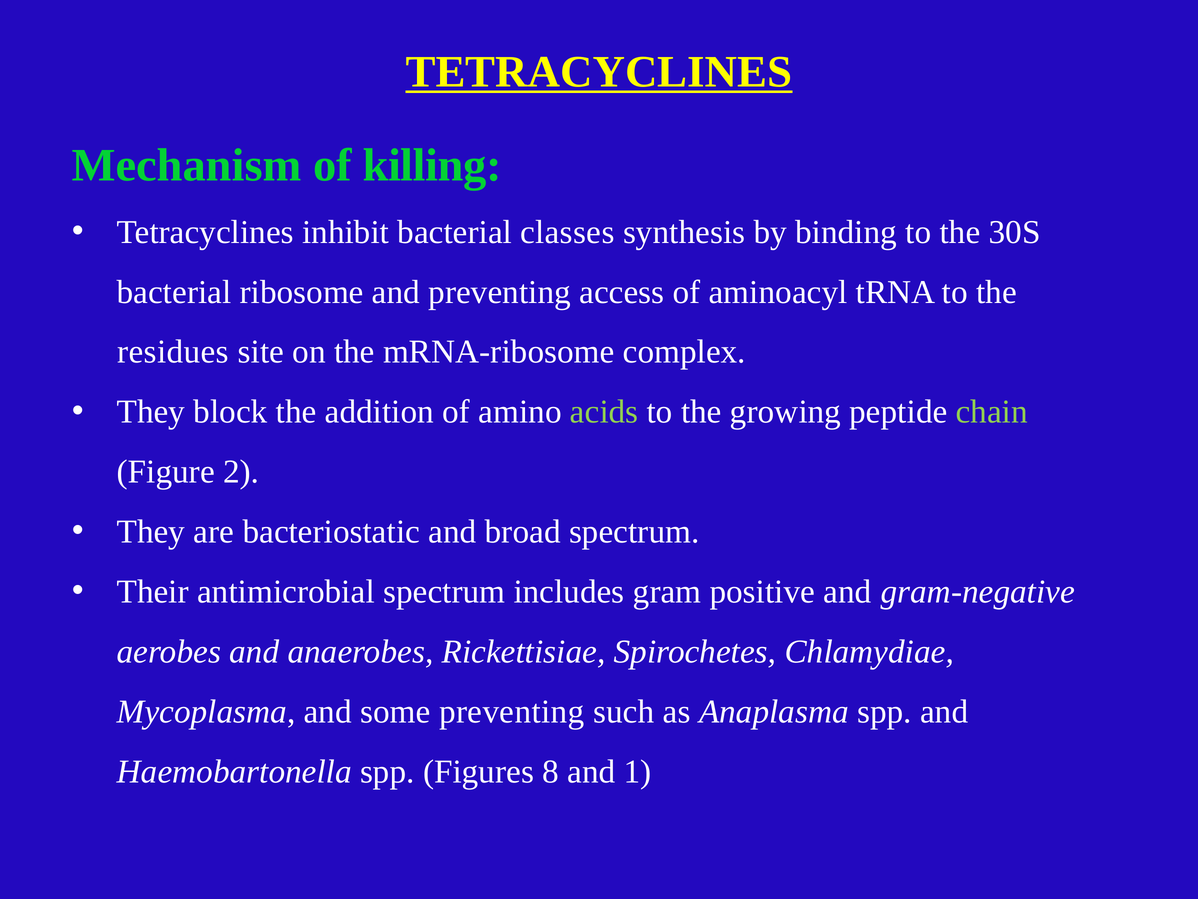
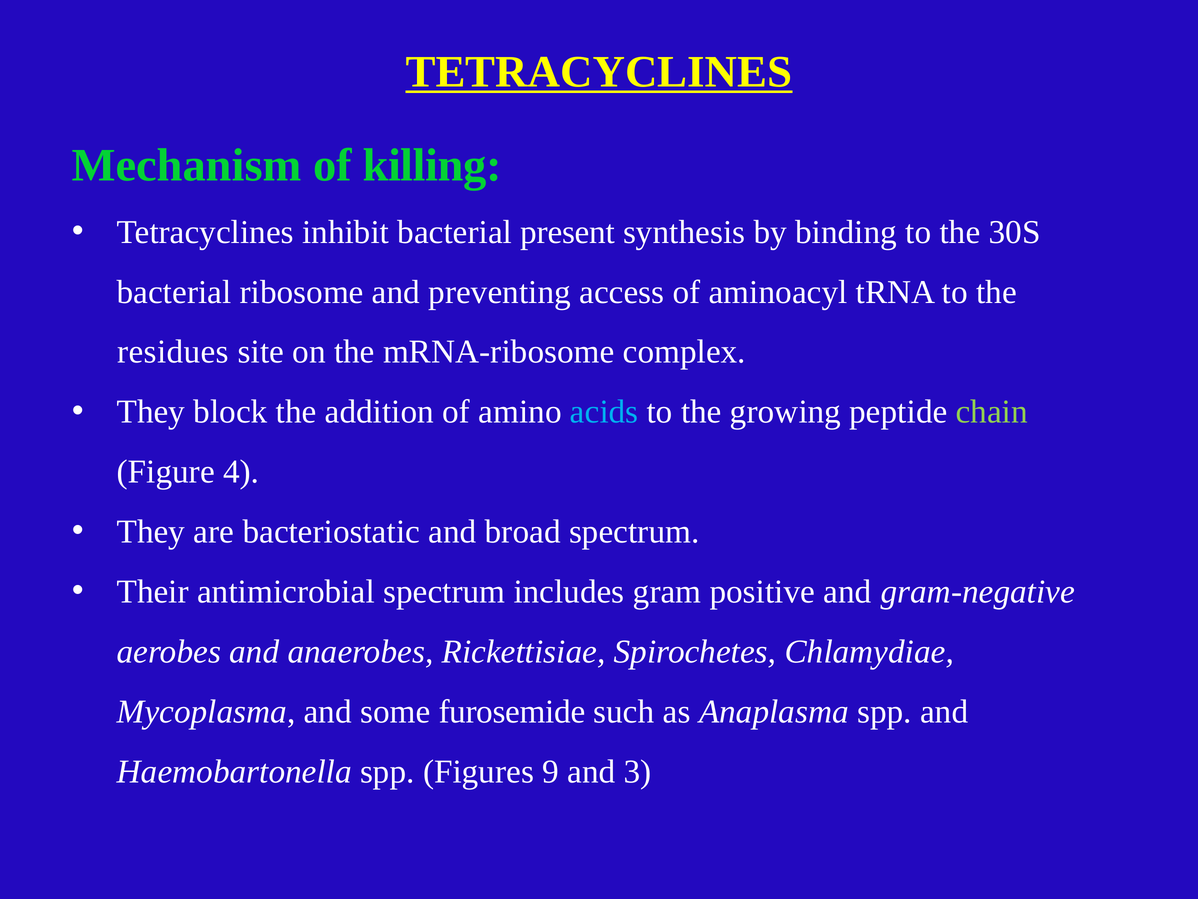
classes: classes -> present
acids colour: light green -> light blue
2: 2 -> 4
some preventing: preventing -> furosemide
8: 8 -> 9
1: 1 -> 3
